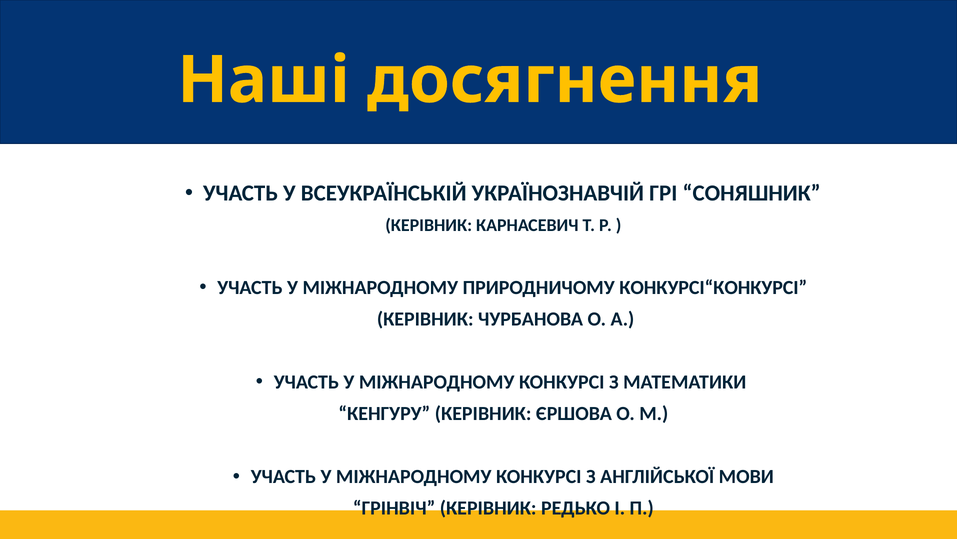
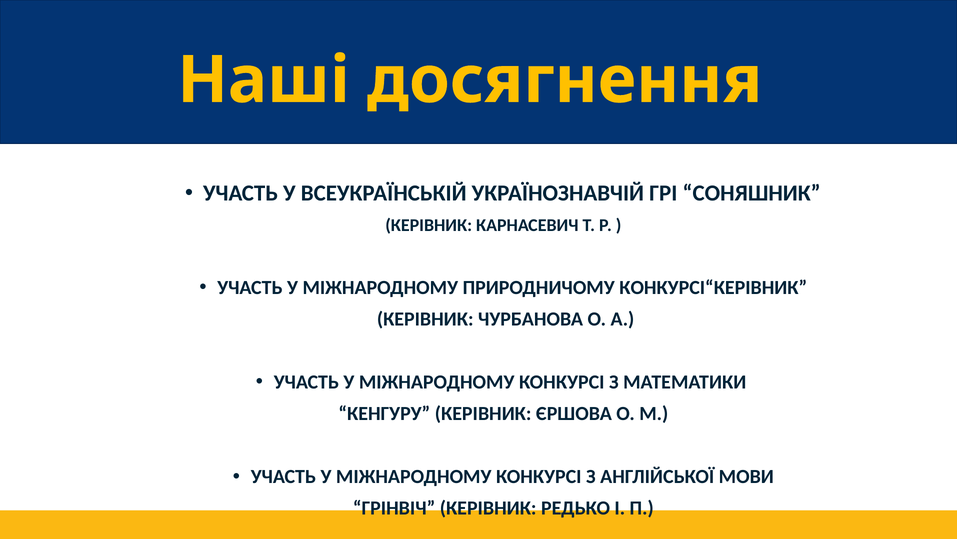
КОНКУРСІ“КОНКУРСІ: КОНКУРСІ“КОНКУРСІ -> КОНКУРСІ“КЕРІВНИК
